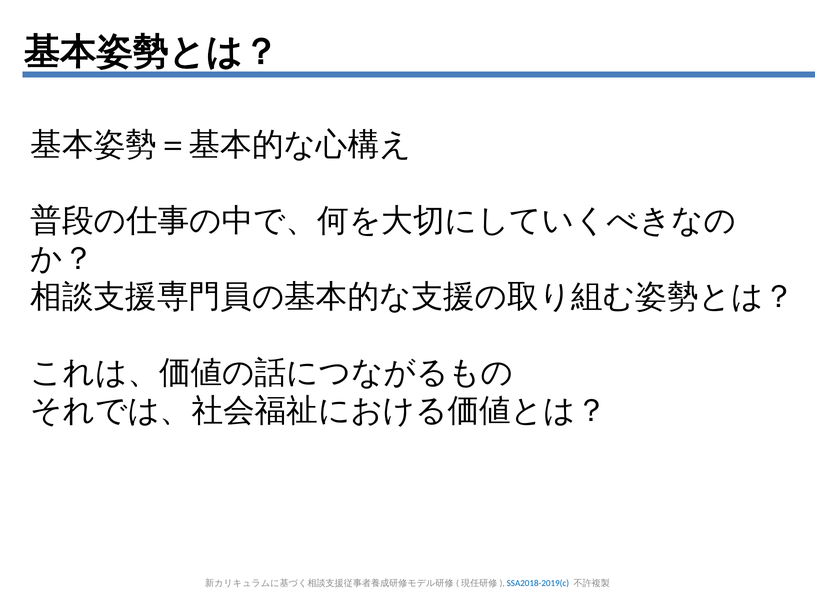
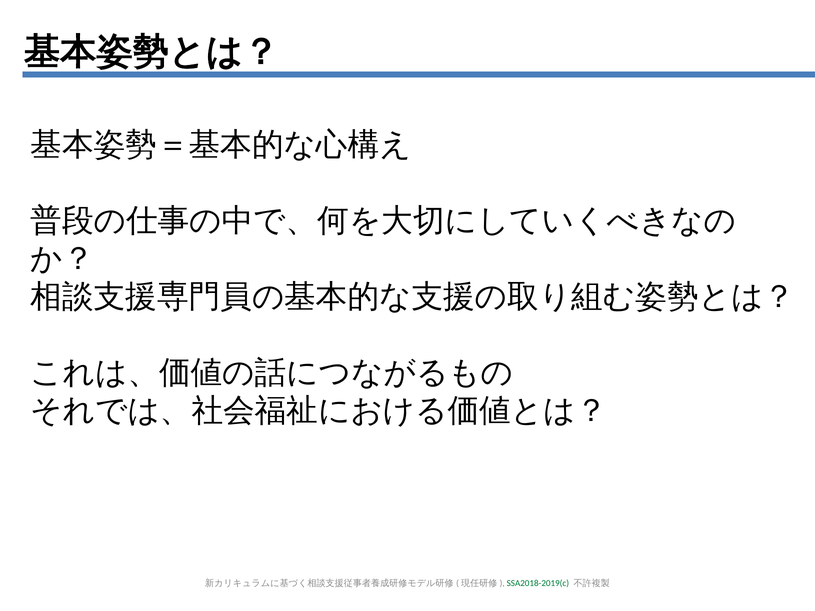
SSA2018-2019(c colour: blue -> green
